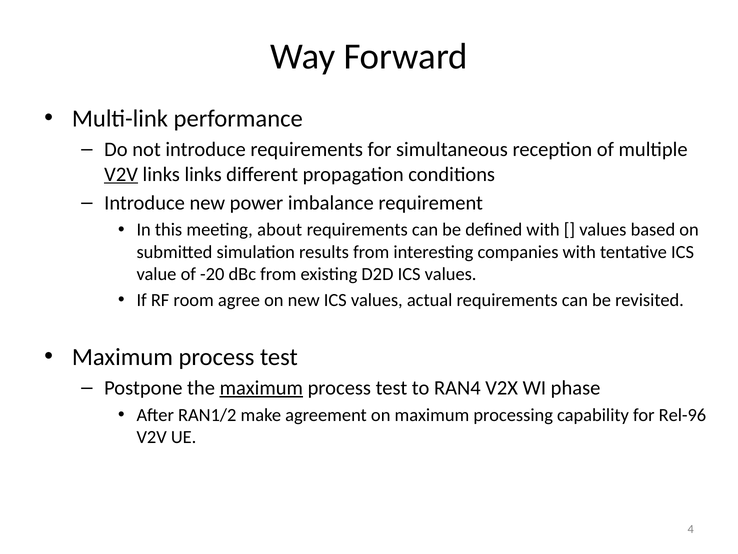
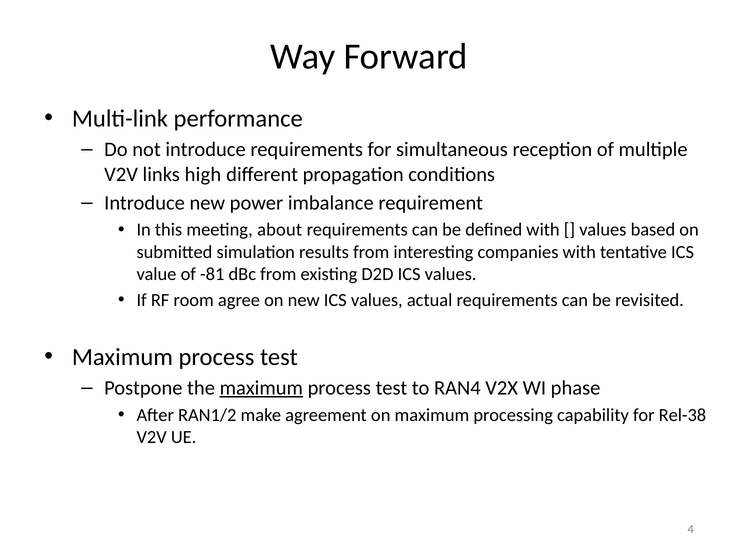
V2V at (121, 174) underline: present -> none
links links: links -> high
-20: -20 -> -81
Rel-96: Rel-96 -> Rel-38
